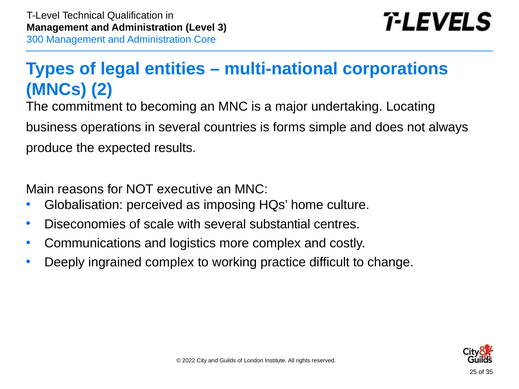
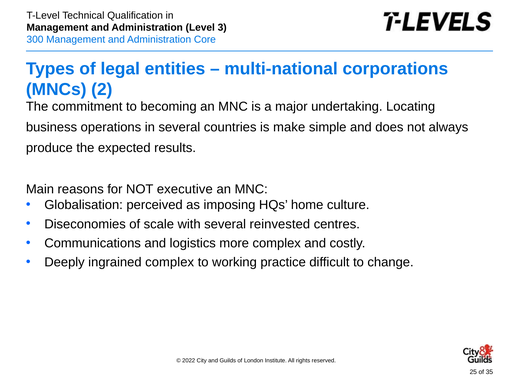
forms: forms -> make
substantial: substantial -> reinvested
